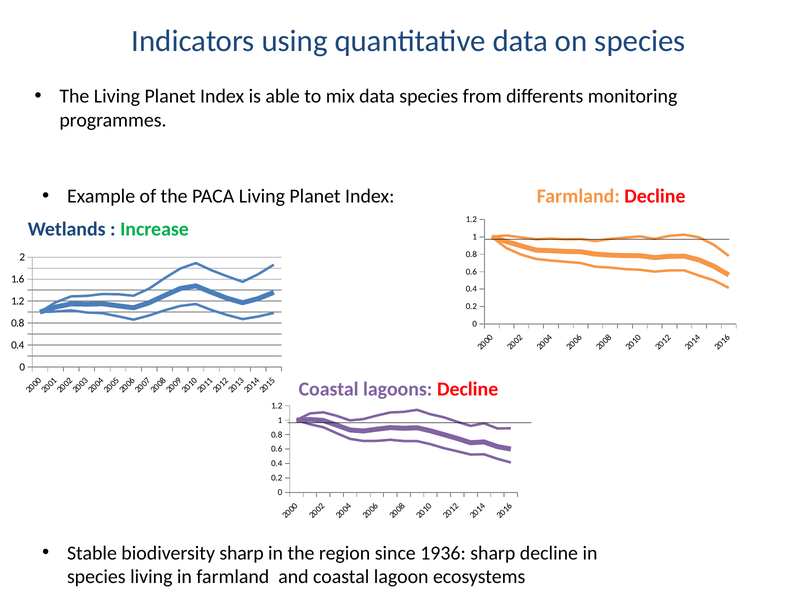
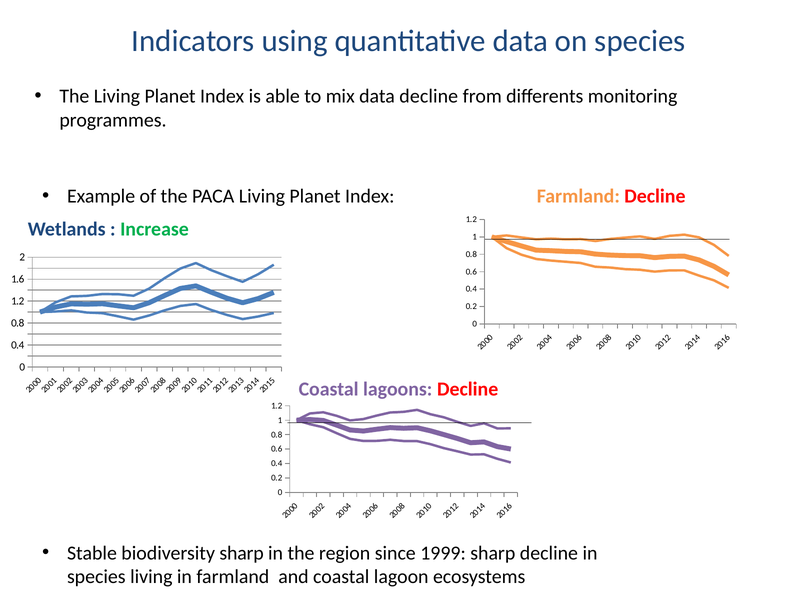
data species: species -> decline
1936: 1936 -> 1999
